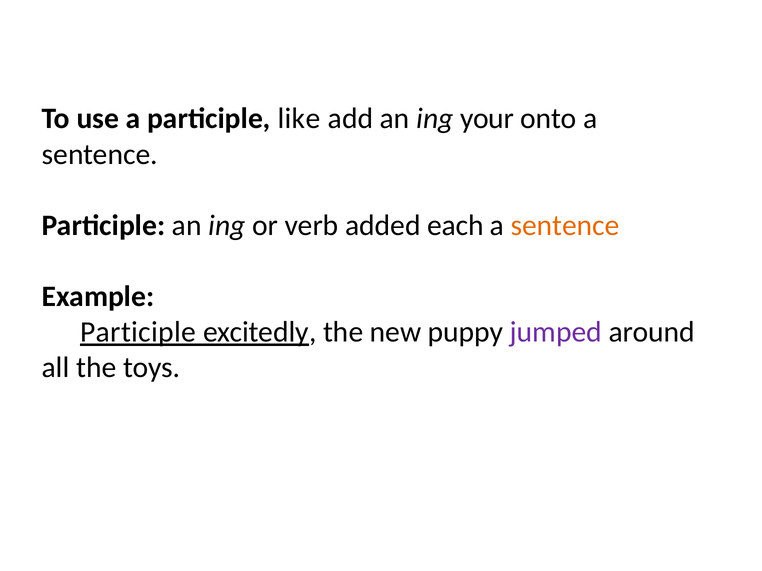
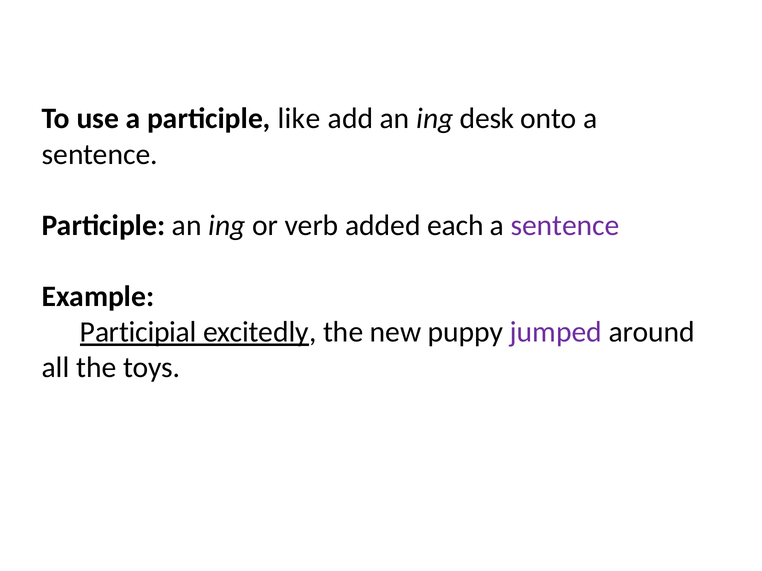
your: your -> desk
sentence at (565, 226) colour: orange -> purple
Participle at (138, 332): Participle -> Participial
